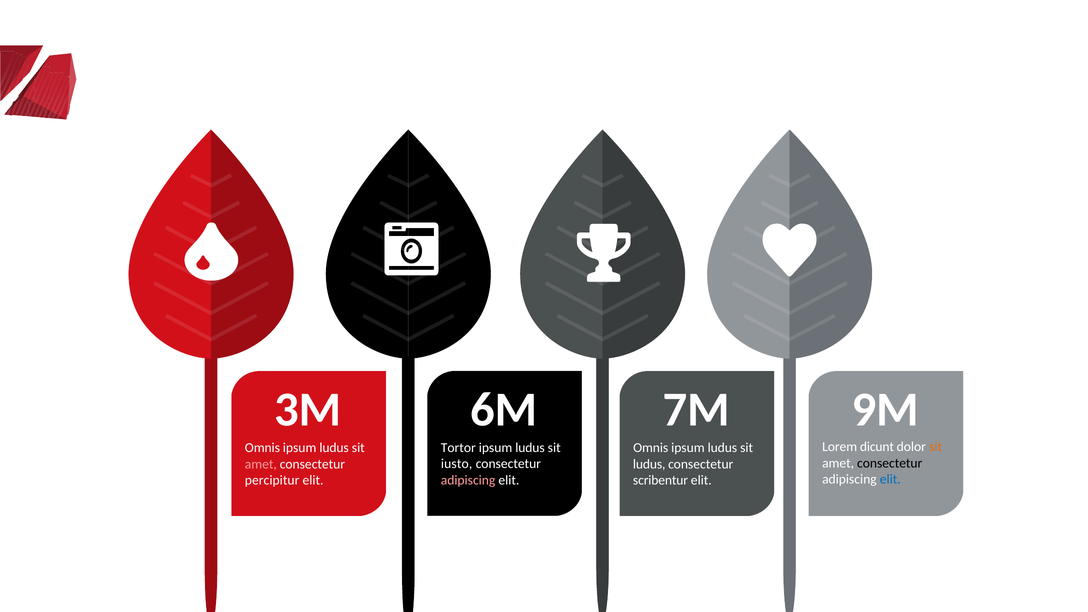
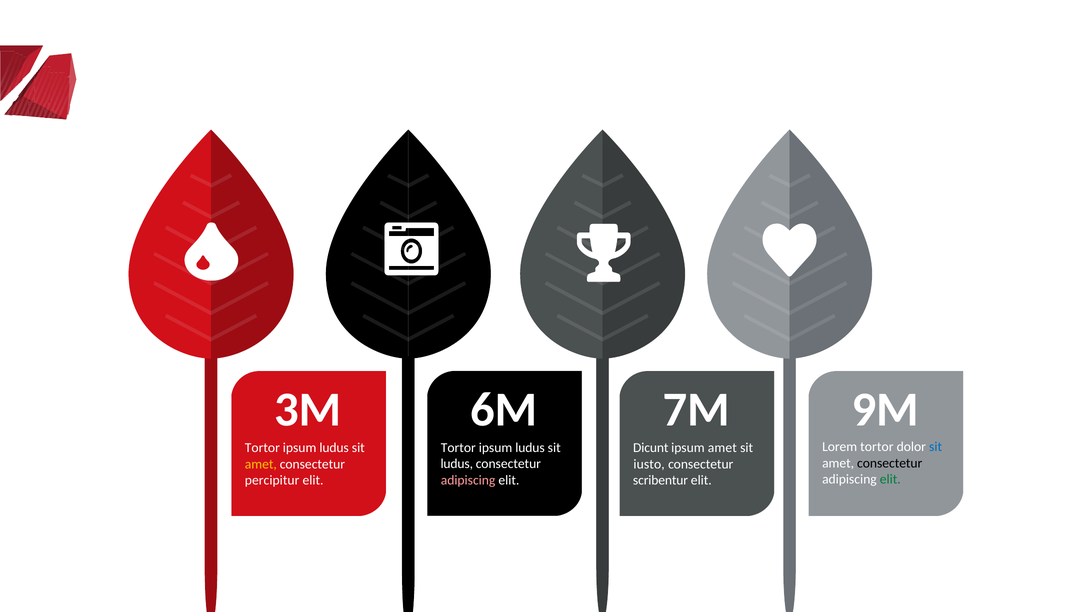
Lorem dicunt: dicunt -> tortor
sit at (936, 447) colour: orange -> blue
Omnis at (262, 448): Omnis -> Tortor
Omnis at (651, 448): Omnis -> Dicunt
ludus at (722, 448): ludus -> amet
iusto at (457, 464): iusto -> ludus
amet at (261, 464) colour: pink -> yellow
ludus at (649, 464): ludus -> iusto
elit at (890, 479) colour: blue -> green
